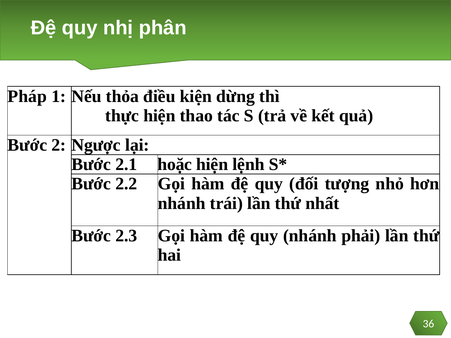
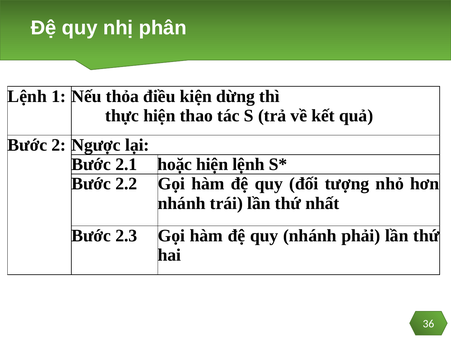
Pháp at (27, 96): Pháp -> Lệnh
